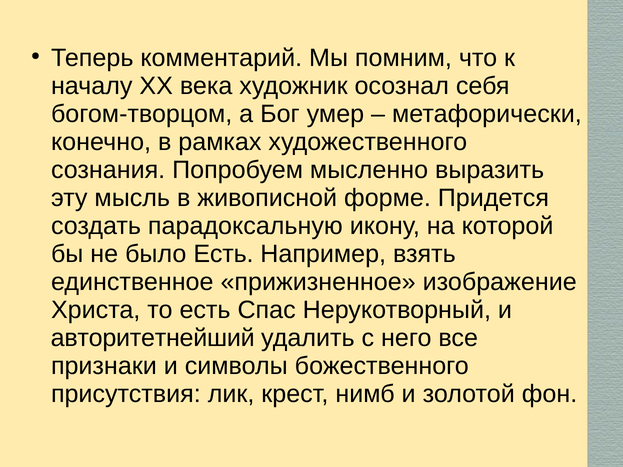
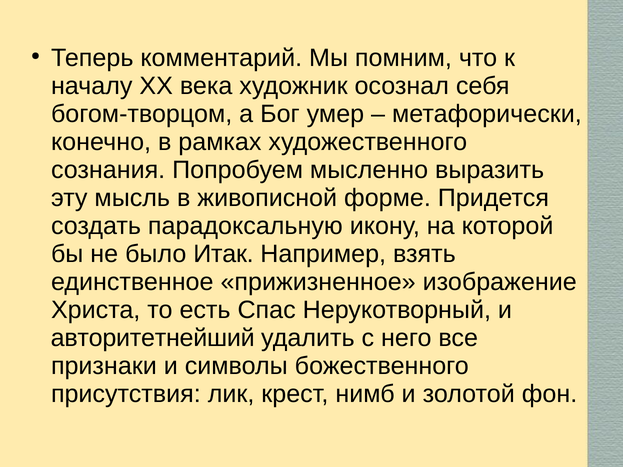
было Есть: Есть -> Итак
